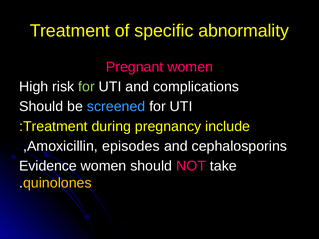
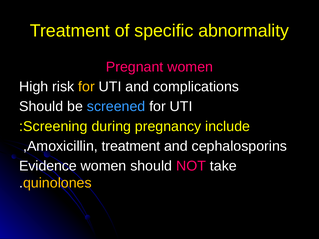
for at (86, 87) colour: light green -> yellow
Treatment at (55, 126): Treatment -> Screening
Amoxicillin episodes: episodes -> treatment
